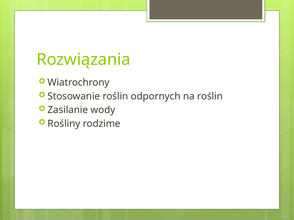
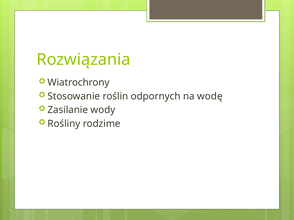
na roślin: roślin -> wodę
